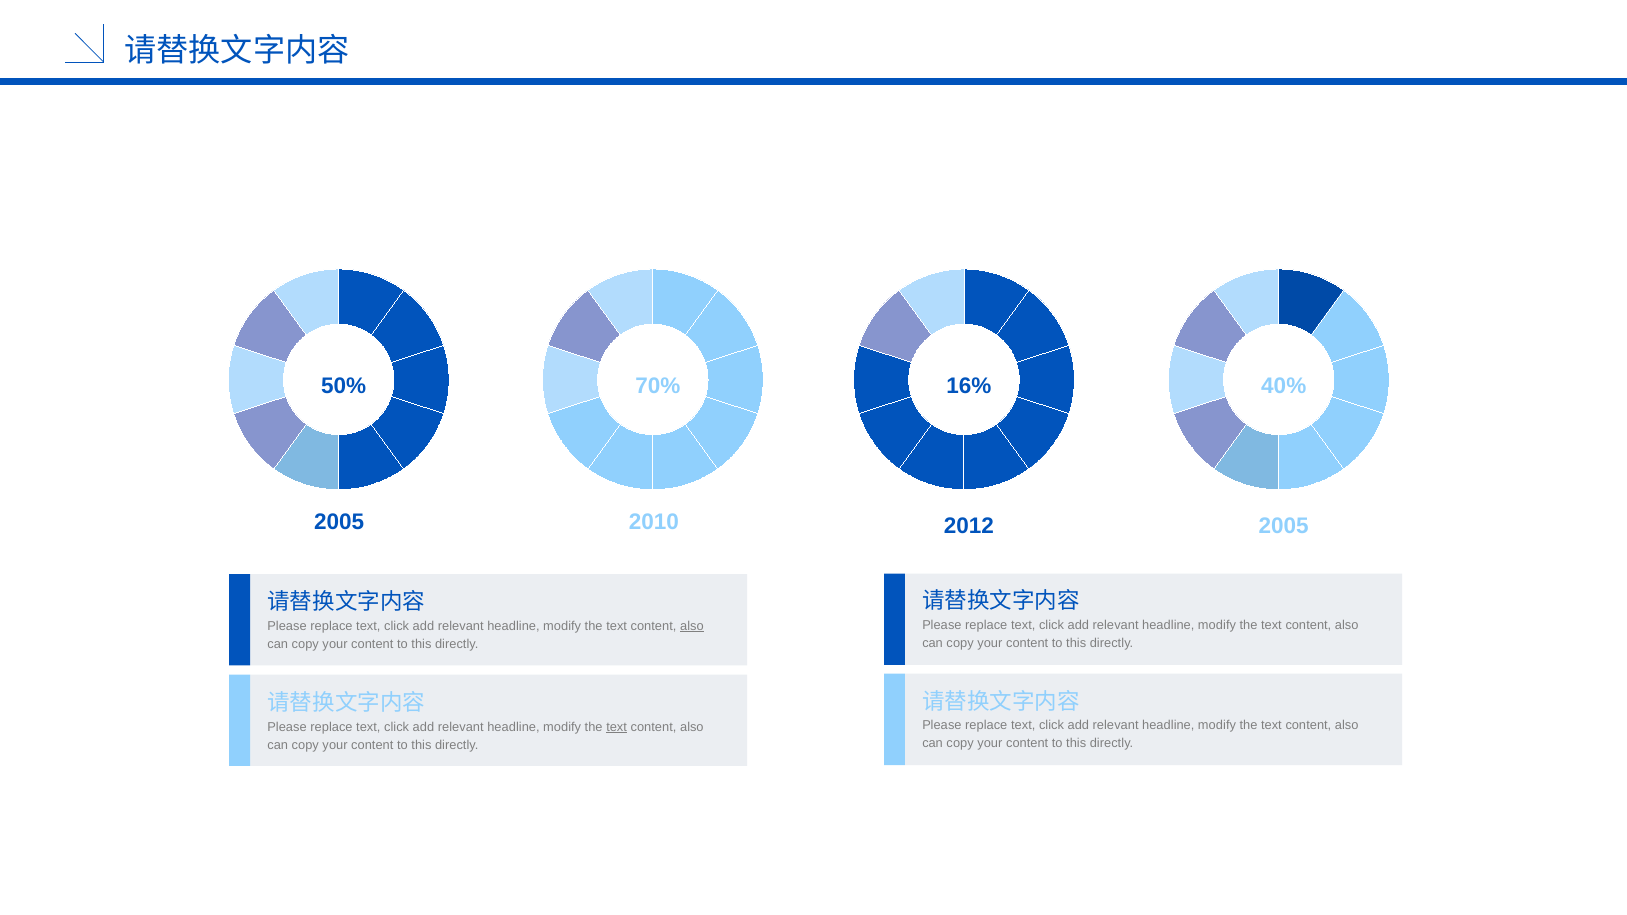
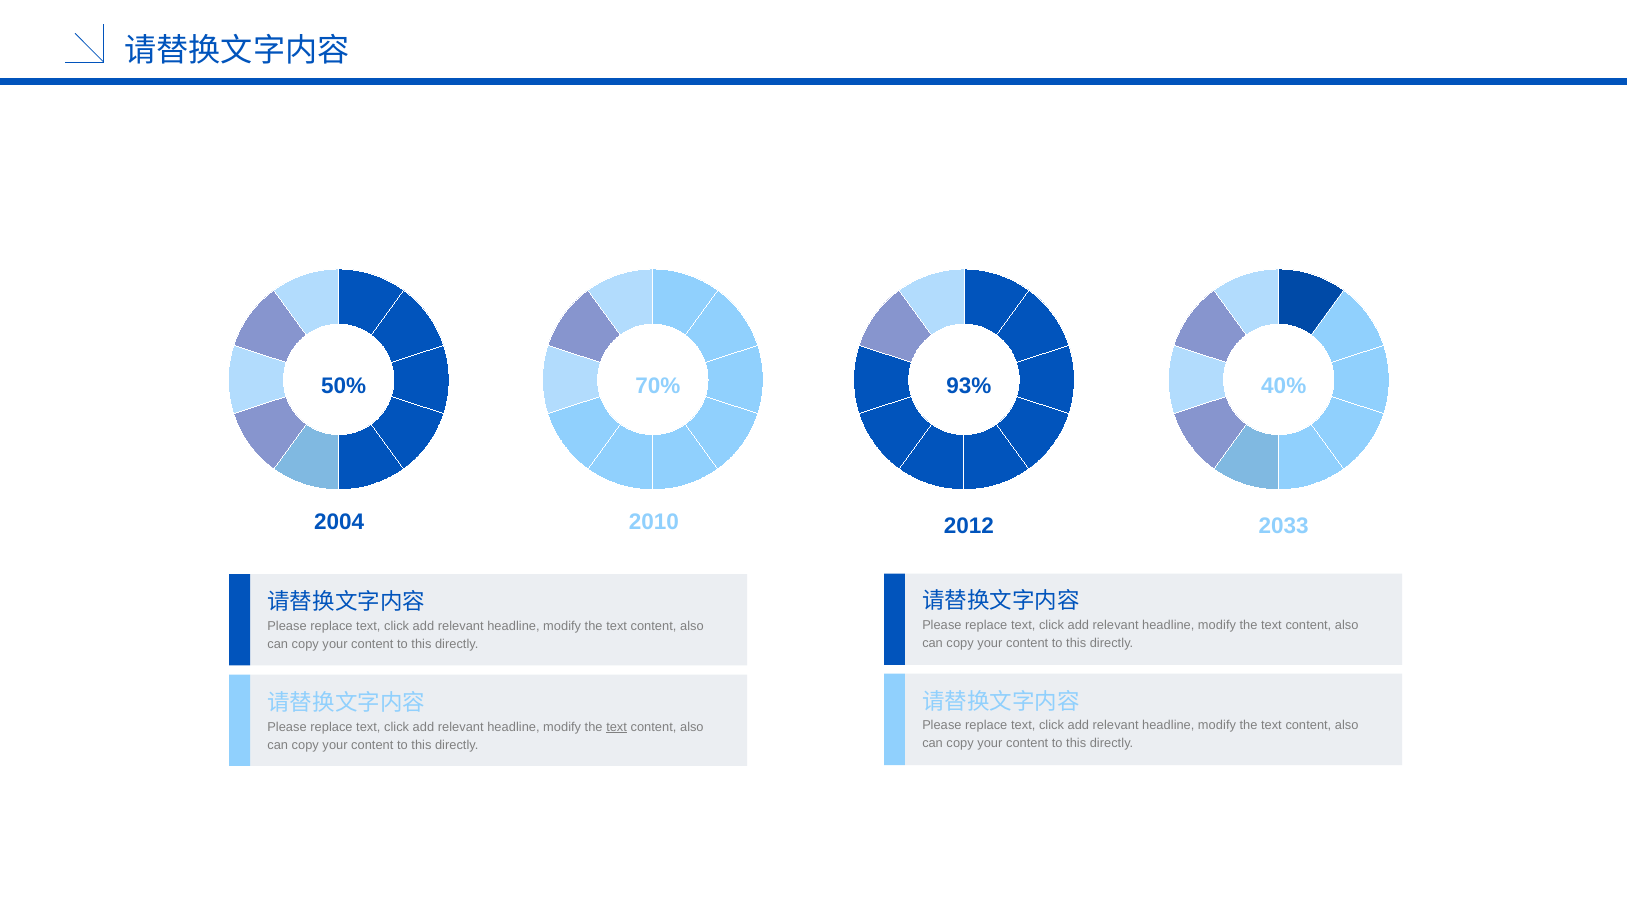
16%: 16% -> 93%
2005 at (339, 522): 2005 -> 2004
2005 at (1284, 526): 2005 -> 2033
also at (692, 626) underline: present -> none
